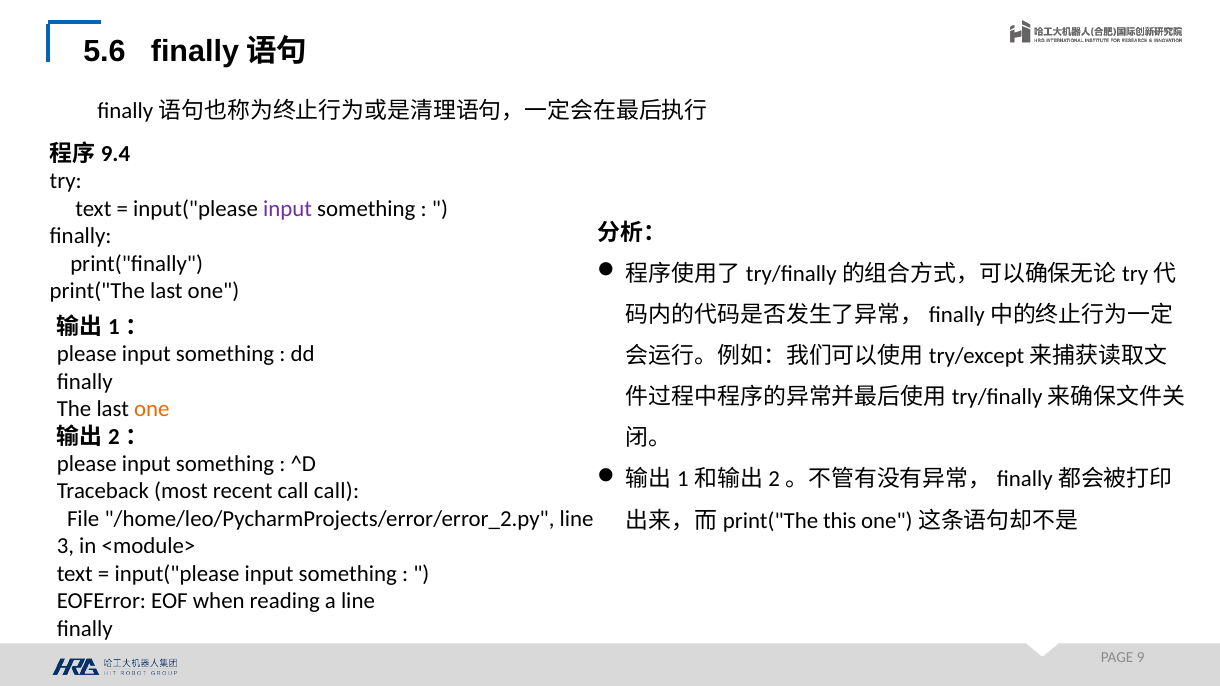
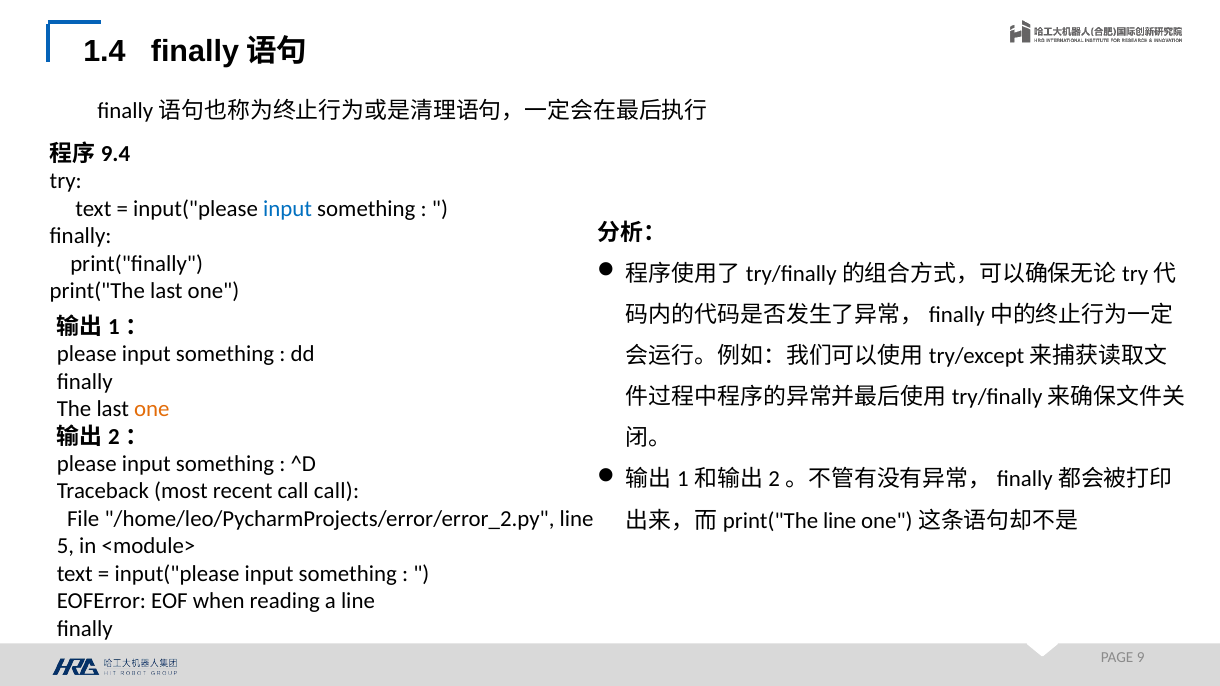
5.6: 5.6 -> 1.4
input at (288, 209) colour: purple -> blue
this at (840, 521): this -> line
3: 3 -> 5
